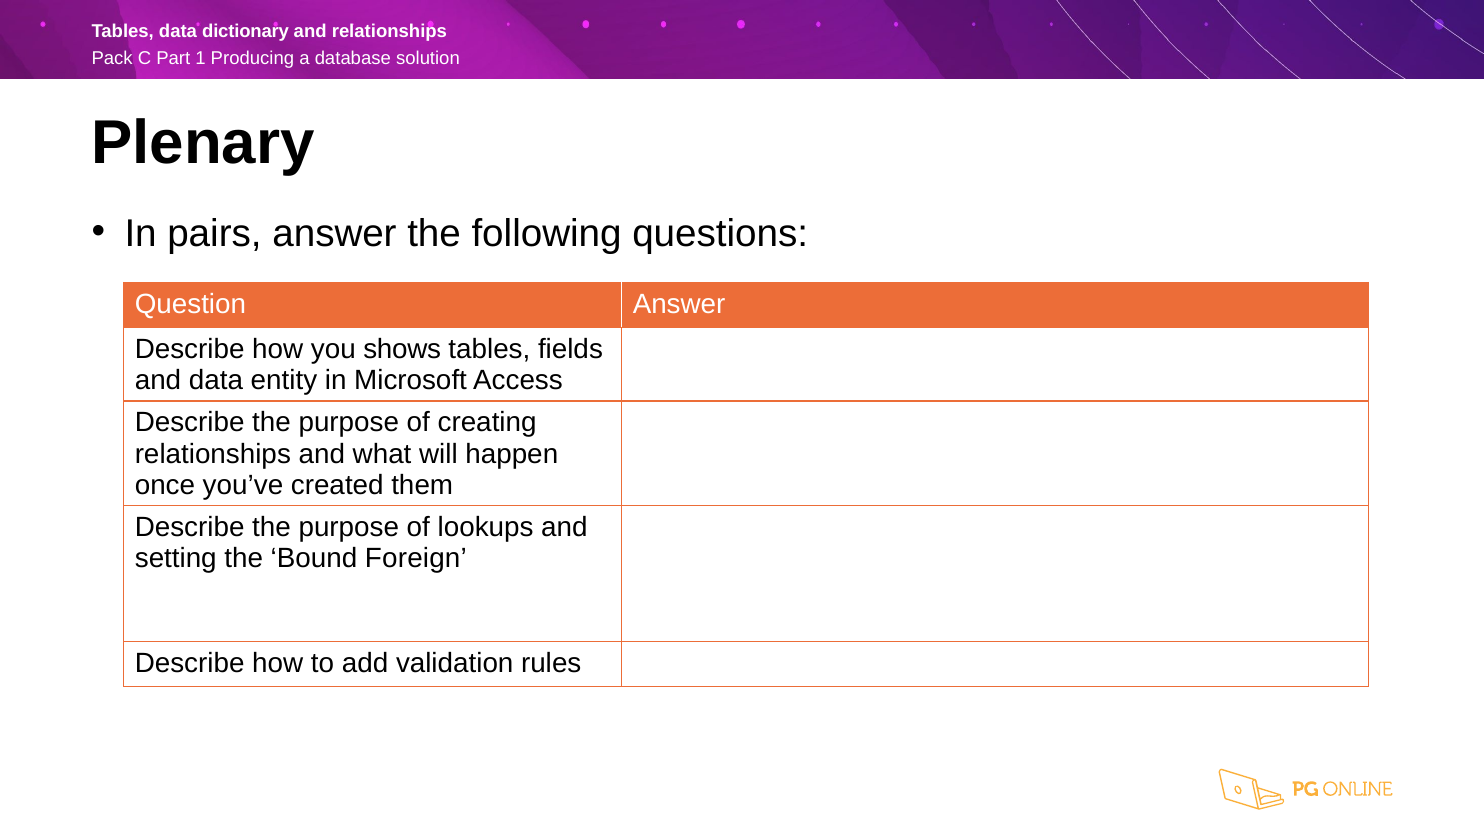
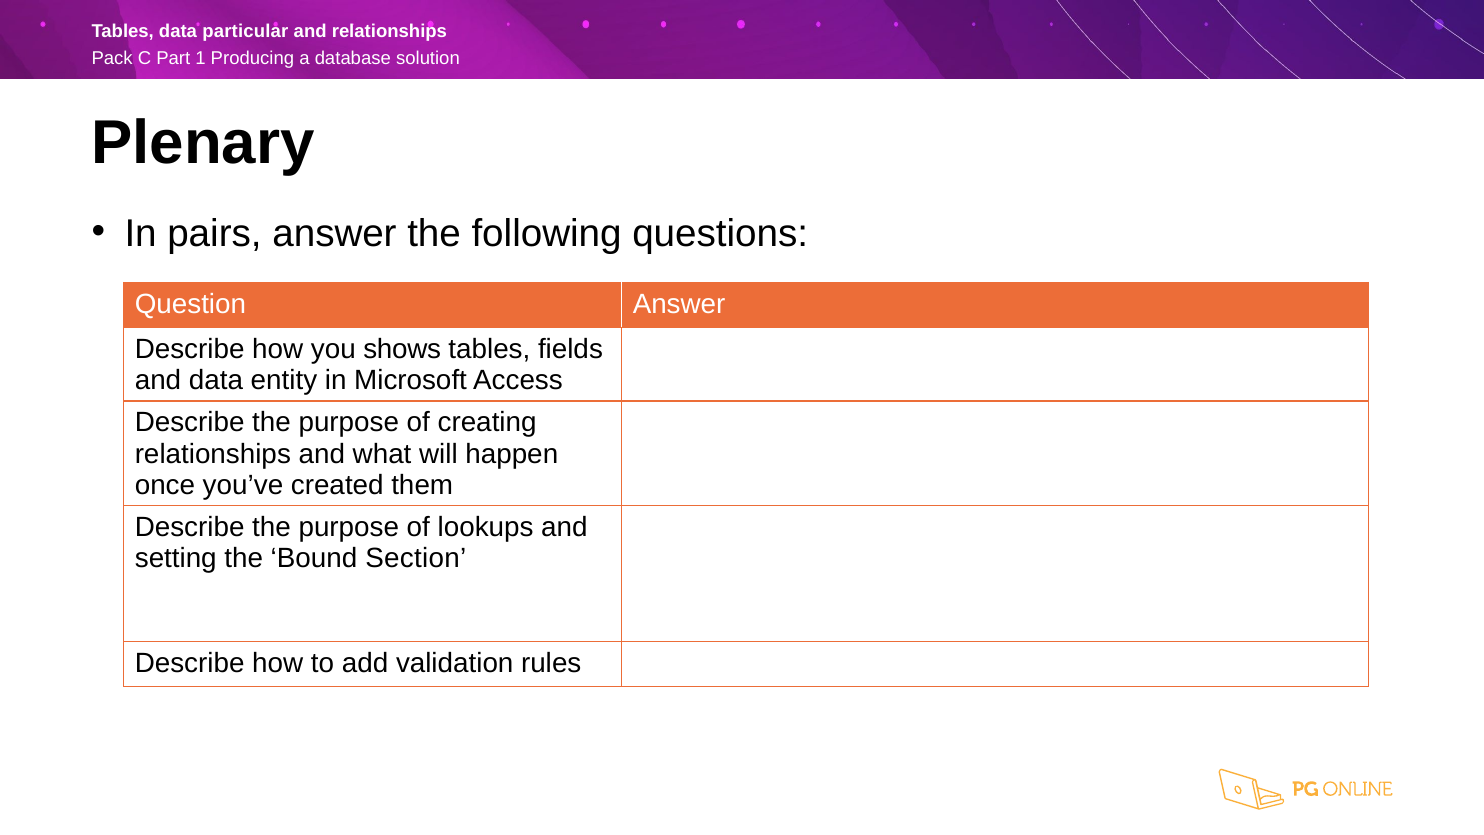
dictionary: dictionary -> particular
Foreign: Foreign -> Section
